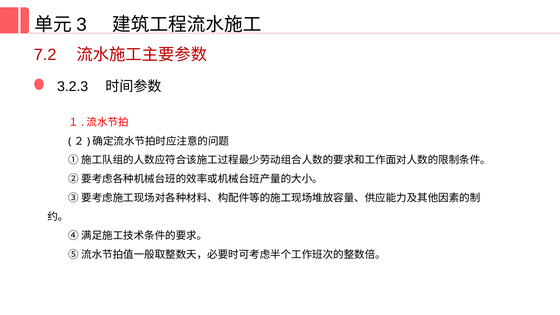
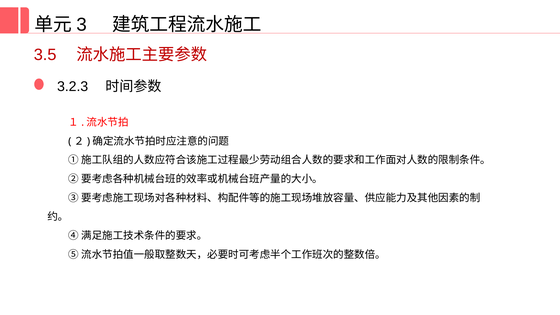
7.2: 7.2 -> 3.5
